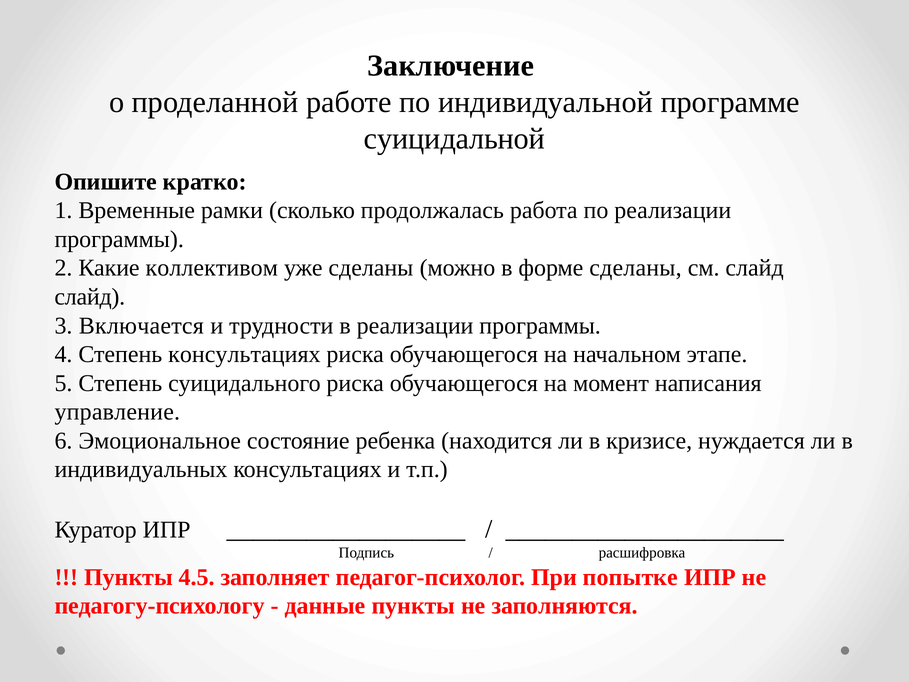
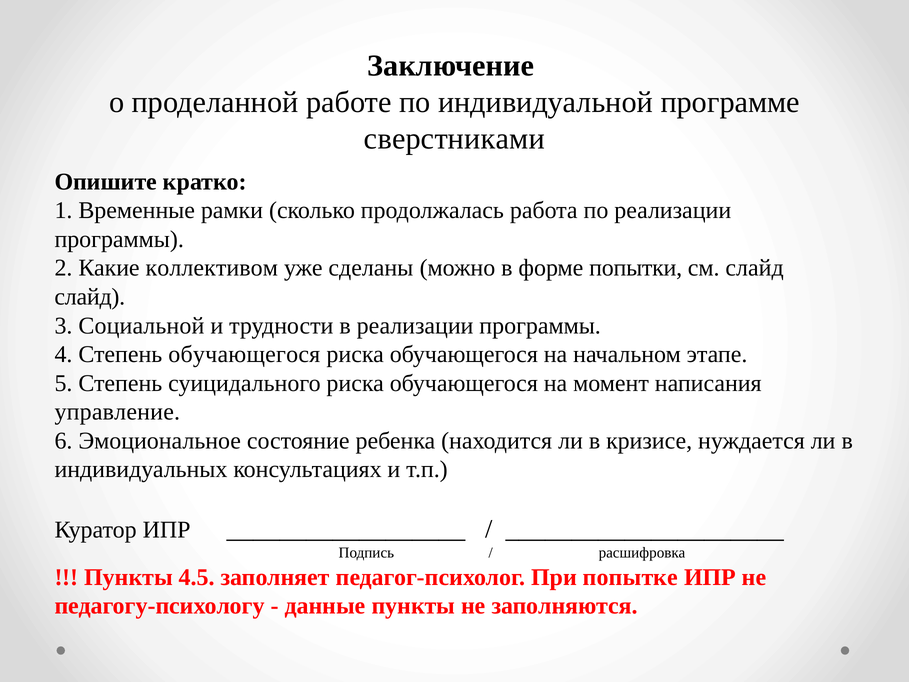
суицидальной: суицидальной -> сверстниками
форме сделаны: сделаны -> попытки
Включается: Включается -> Социальной
Степень консультациях: консультациях -> обучающегося
